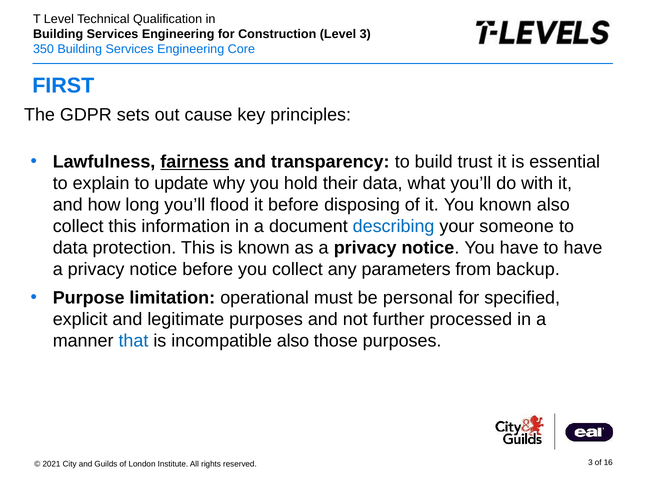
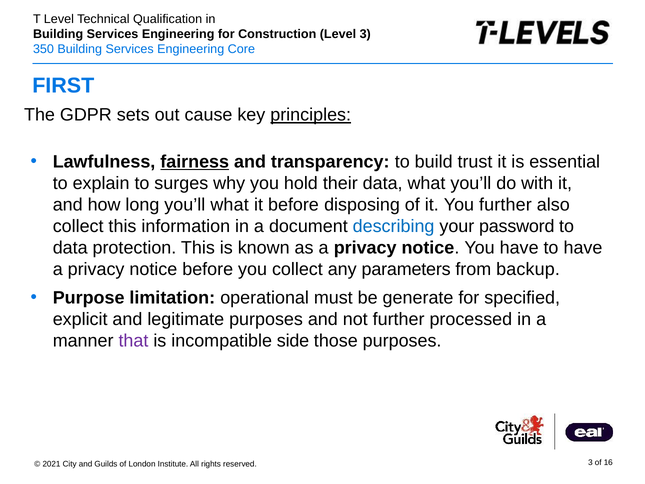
principles underline: none -> present
update: update -> surges
you’ll flood: flood -> what
You known: known -> further
someone: someone -> password
personal: personal -> generate
that colour: blue -> purple
incompatible also: also -> side
